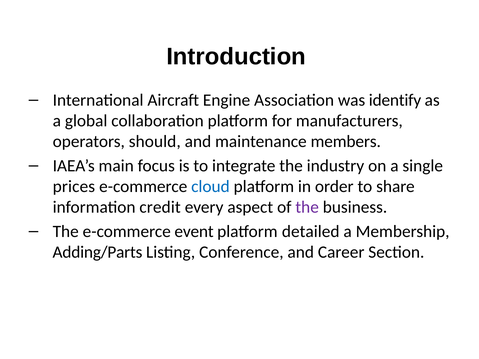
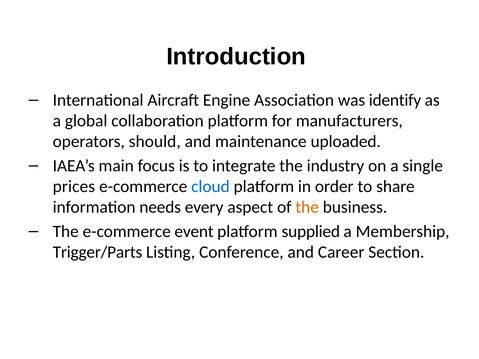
members: members -> uploaded
credit: credit -> needs
the at (307, 207) colour: purple -> orange
detailed: detailed -> supplied
Adding/Parts: Adding/Parts -> Trigger/Parts
